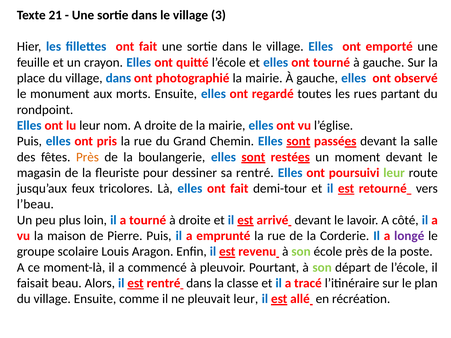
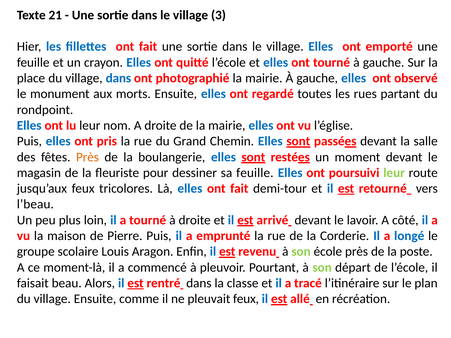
sa rentré: rentré -> feuille
longé colour: purple -> blue
pleuvait leur: leur -> feux
